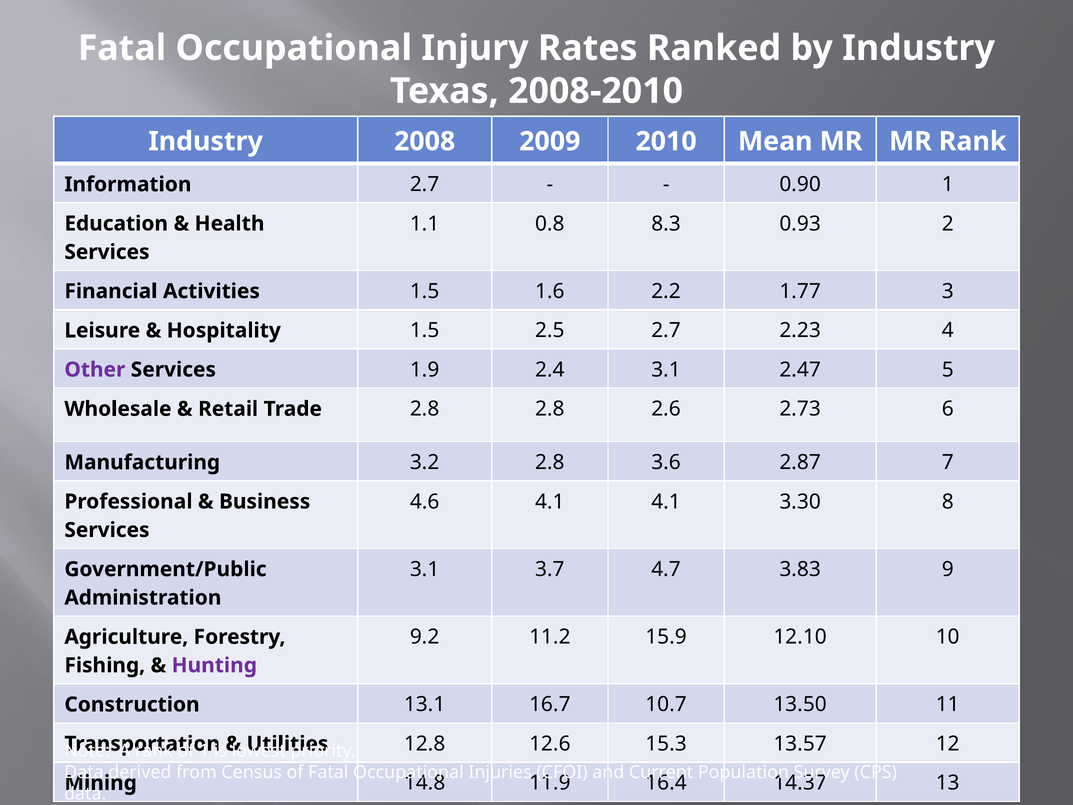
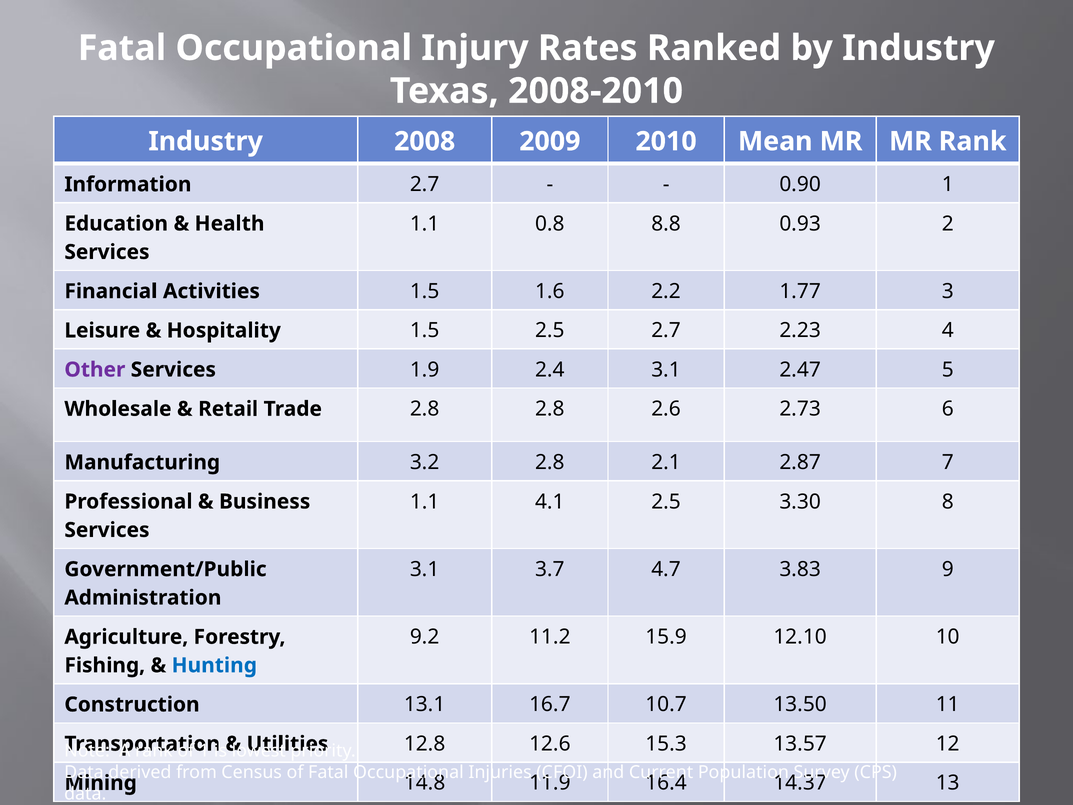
8.3: 8.3 -> 8.8
3.6: 3.6 -> 2.1
4.6 at (425, 501): 4.6 -> 1.1
4.1 4.1: 4.1 -> 2.5
Hunting colour: purple -> blue
